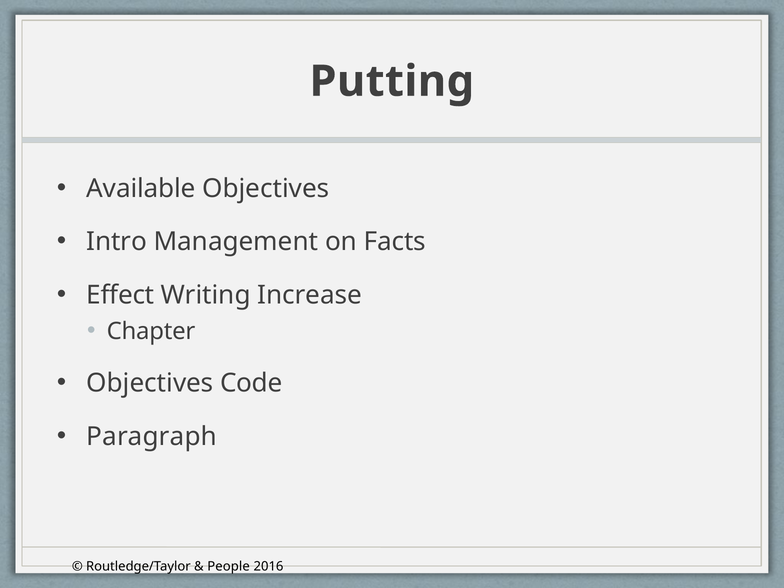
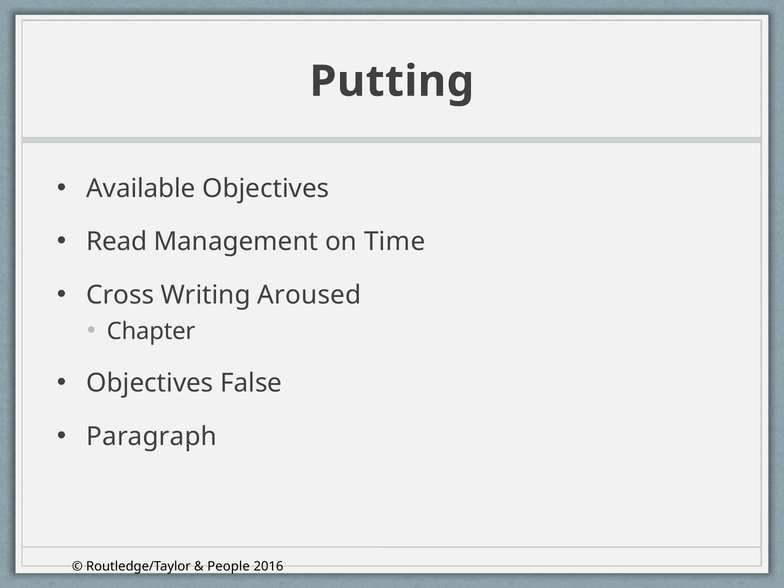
Intro: Intro -> Read
Facts: Facts -> Time
Effect: Effect -> Cross
Increase: Increase -> Aroused
Code: Code -> False
